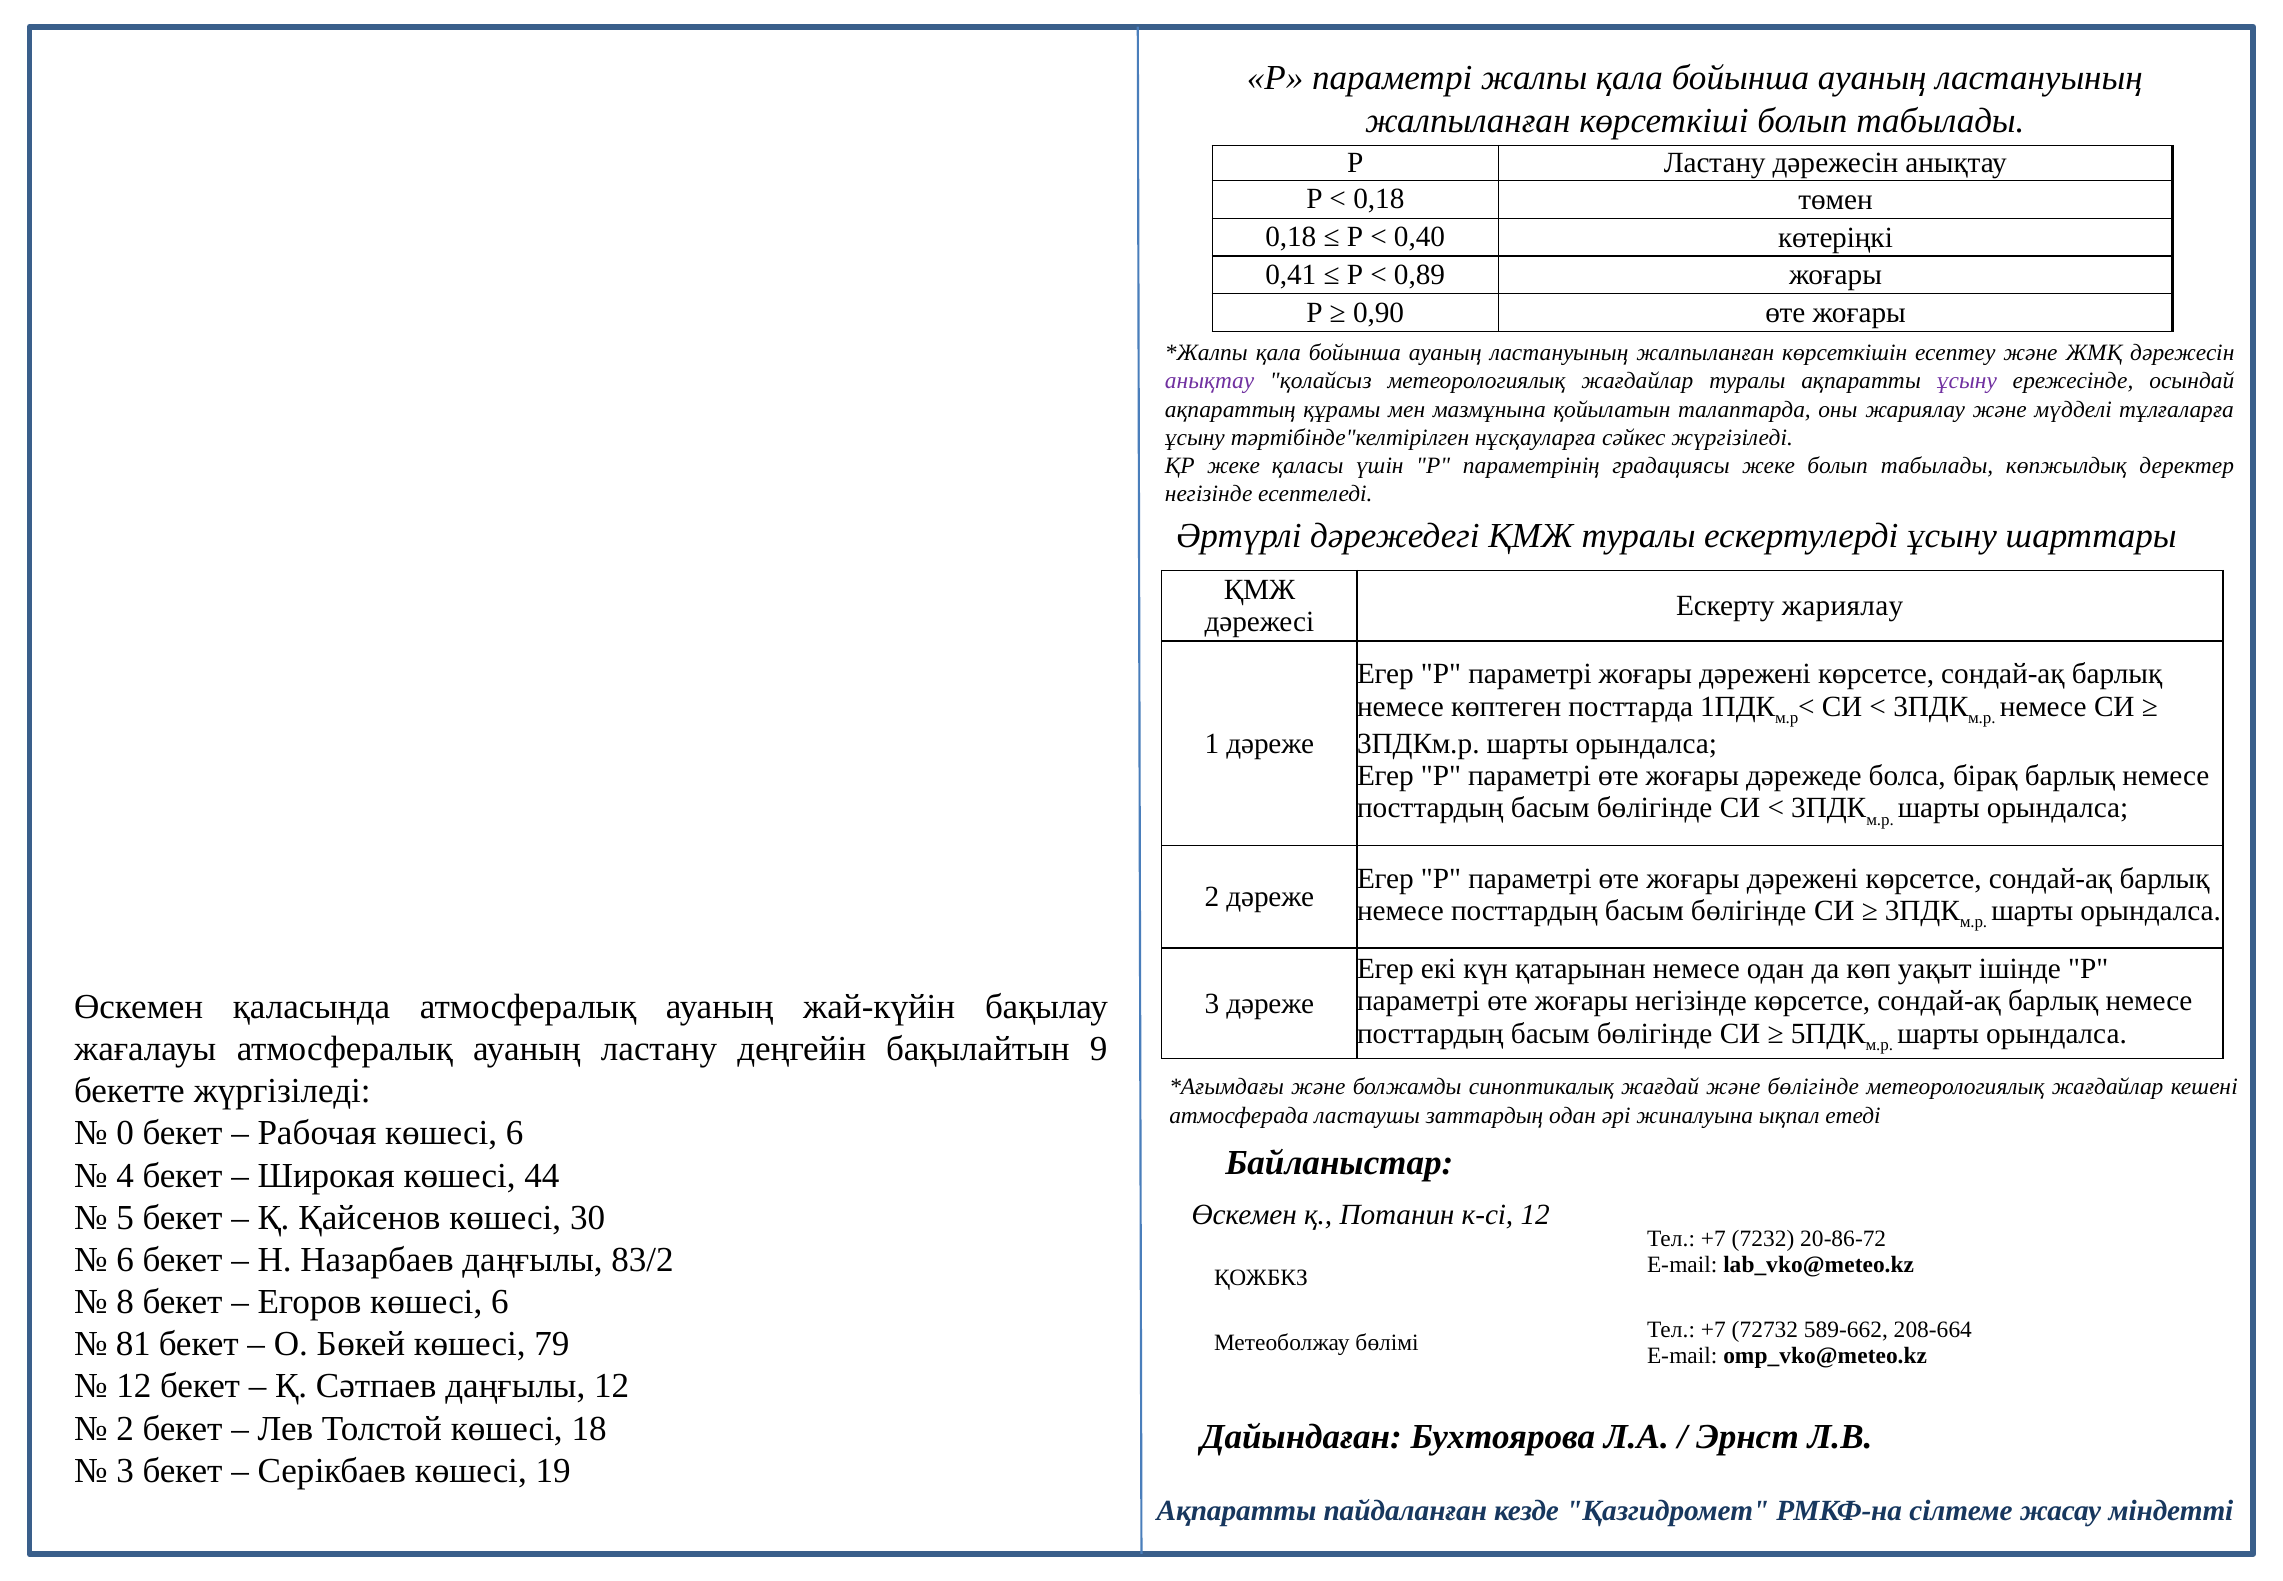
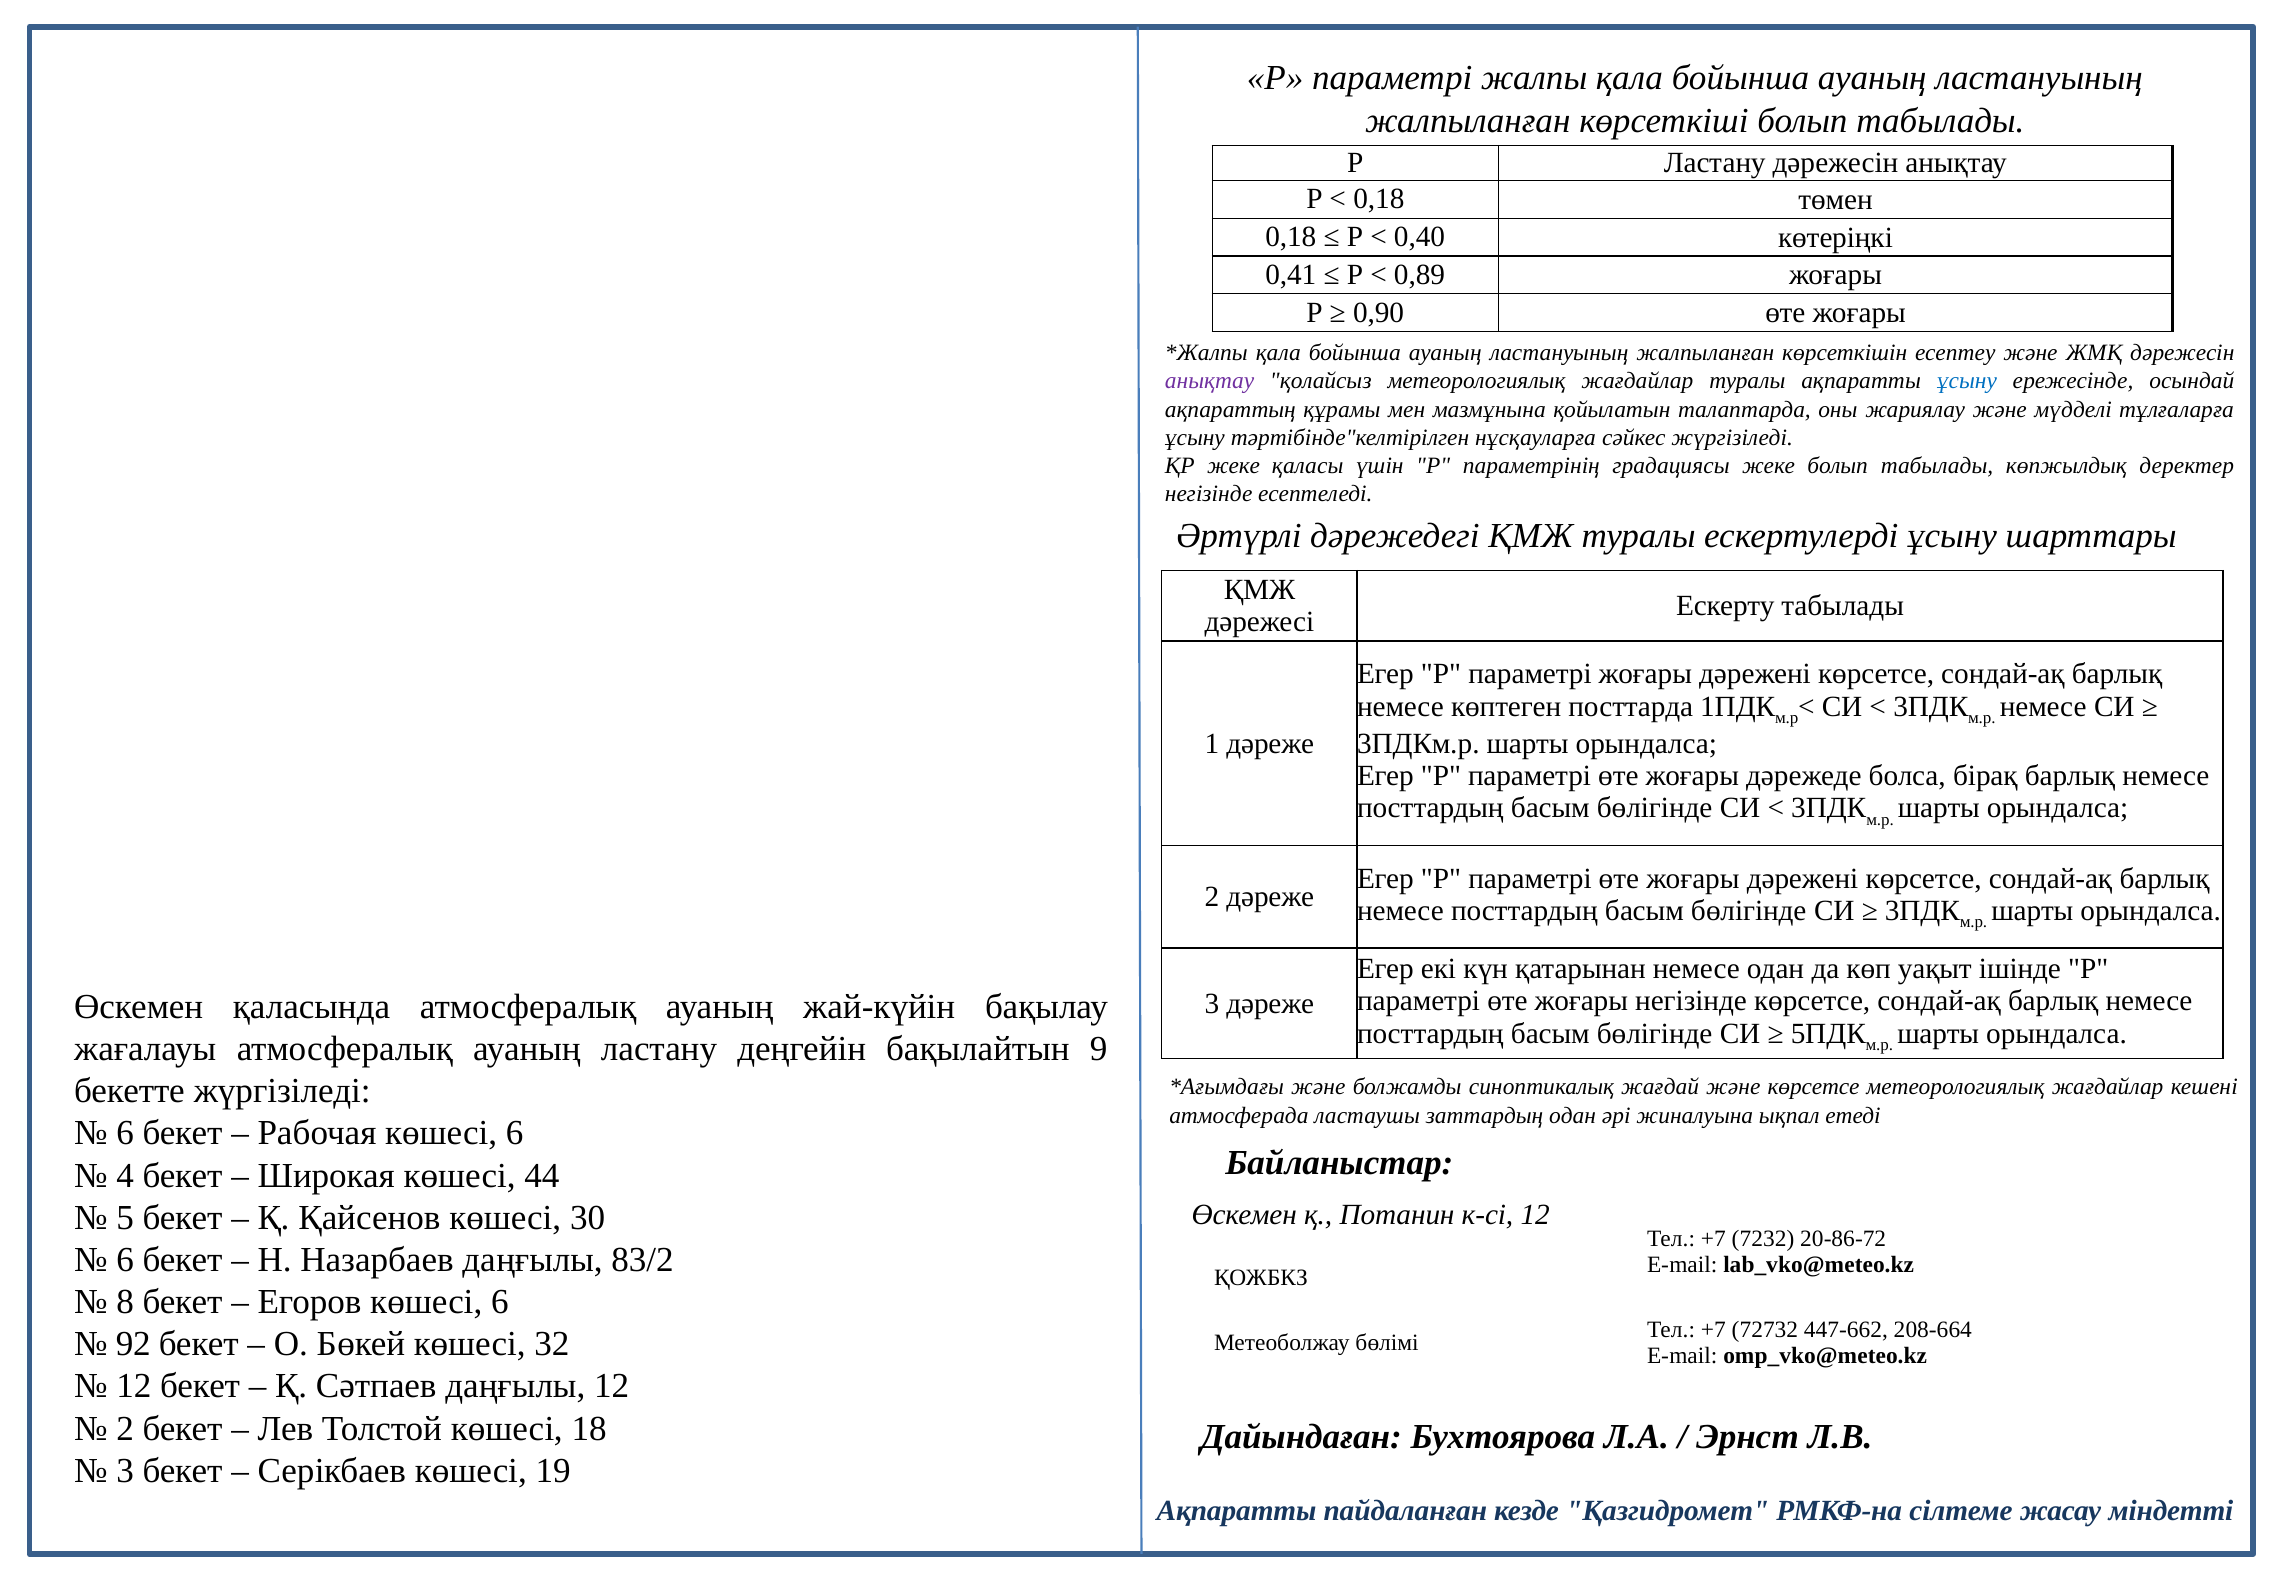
ұсыну at (1967, 381) colour: purple -> blue
Ескерту жариялау: жариялау -> табылады
және бөлігінде: бөлігінде -> көрсетсе
0 at (125, 1133): 0 -> 6
589-662: 589-662 -> 447-662
81: 81 -> 92
79: 79 -> 32
